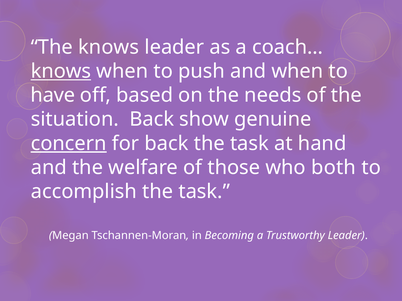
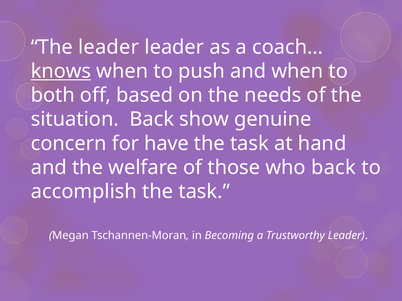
The knows: knows -> leader
have: have -> both
concern underline: present -> none
for back: back -> have
who both: both -> back
